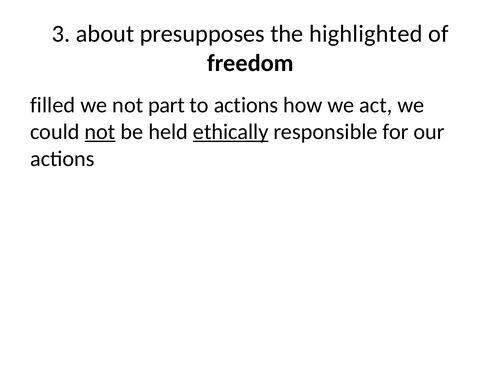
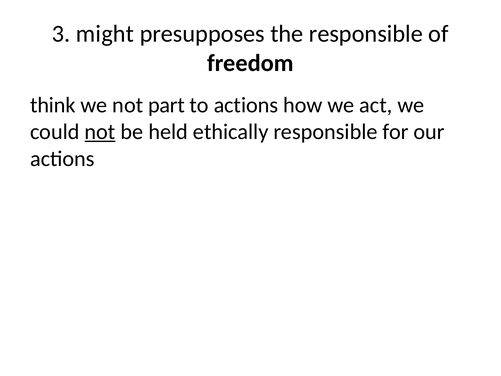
about: about -> might
the highlighted: highlighted -> responsible
filled: filled -> think
ethically underline: present -> none
